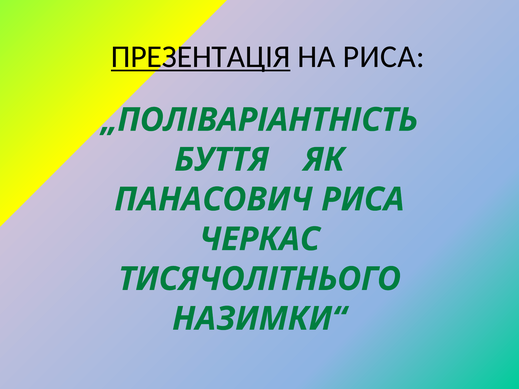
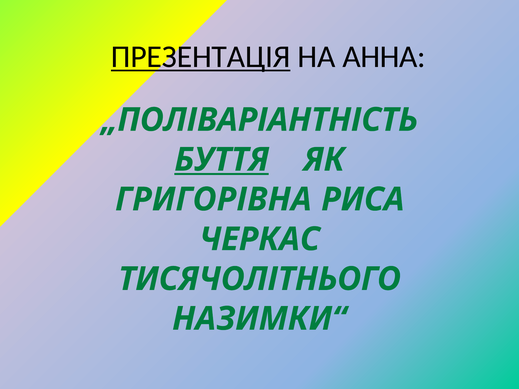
НА РИСА: РИСА -> АННА
БУТТЯ underline: none -> present
ПАНАСОВИЧ: ПАНАСОВИЧ -> ГРИГОРІВНА
